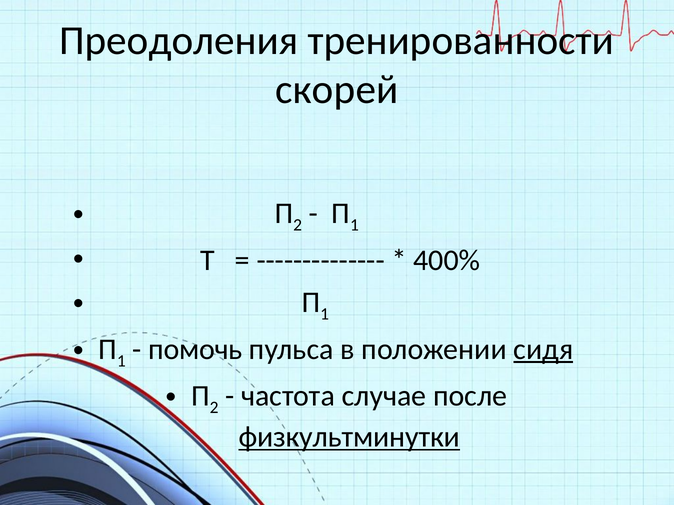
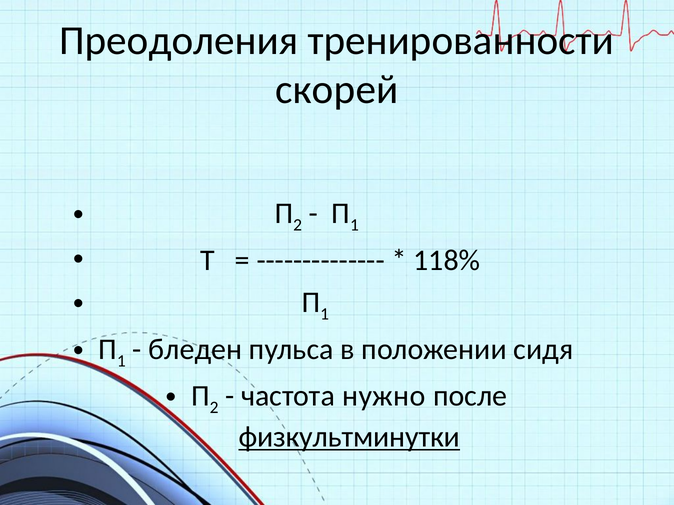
400%: 400% -> 118%
помочь: помочь -> бледен
сидя underline: present -> none
случае: случае -> нужно
